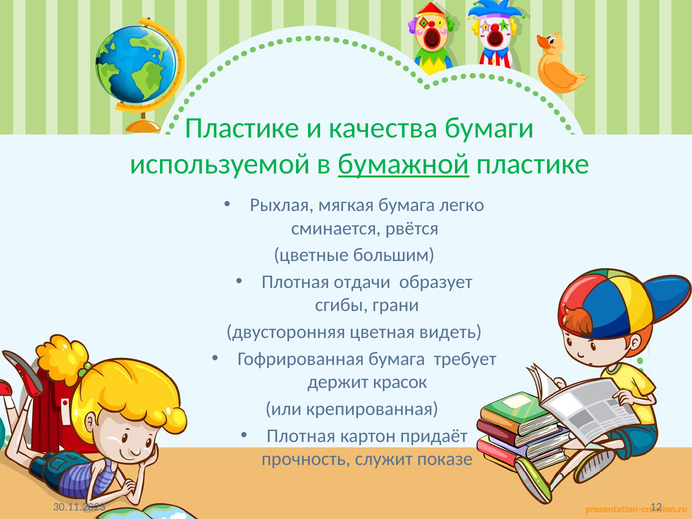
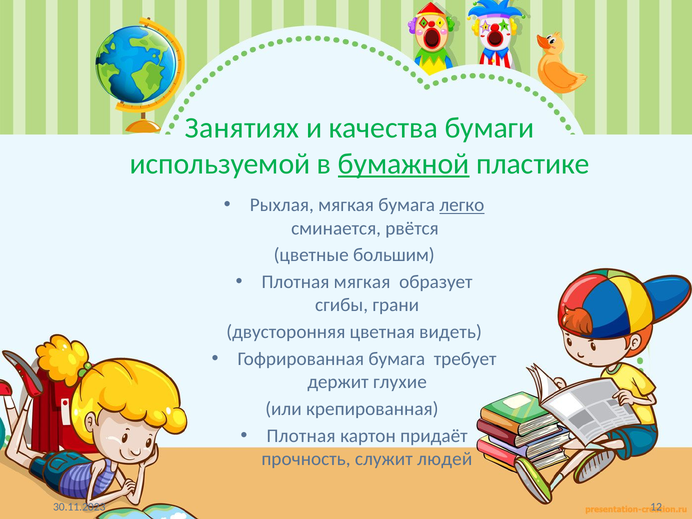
Пластике at (242, 128): Пластике -> Занятиях
легко underline: none -> present
Плотная отдачи: отдачи -> мягкая
красок: красок -> глухие
показе: показе -> людей
